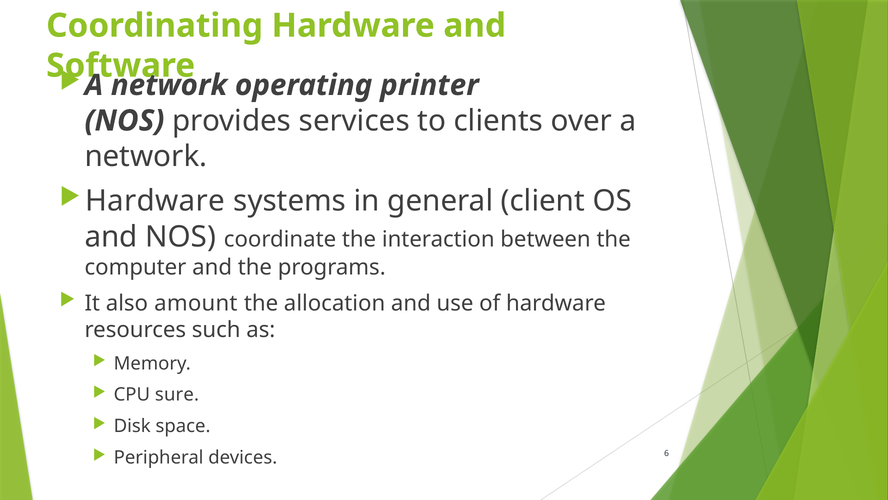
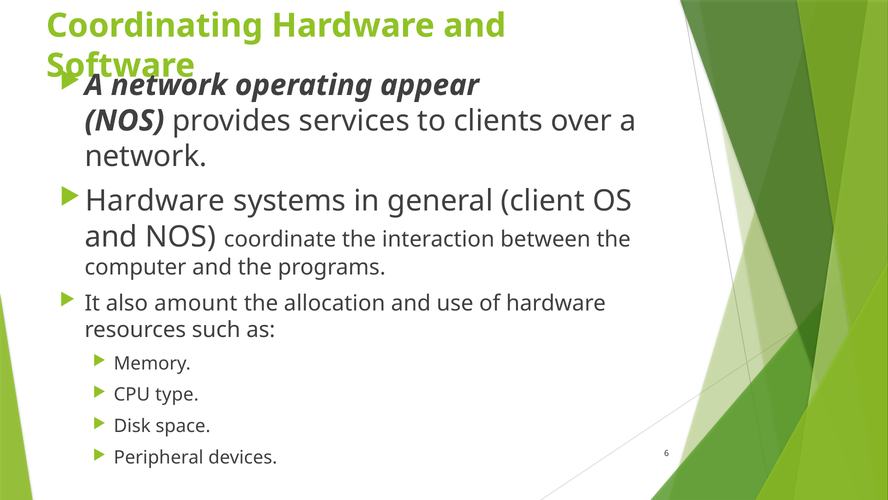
printer: printer -> appear
sure: sure -> type
